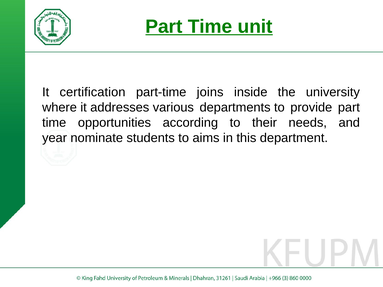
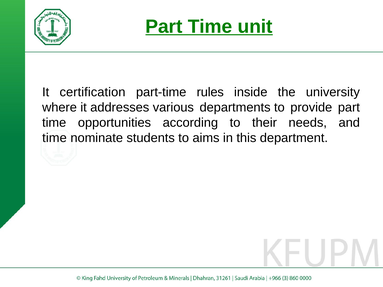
joins: joins -> rules
year at (55, 138): year -> time
